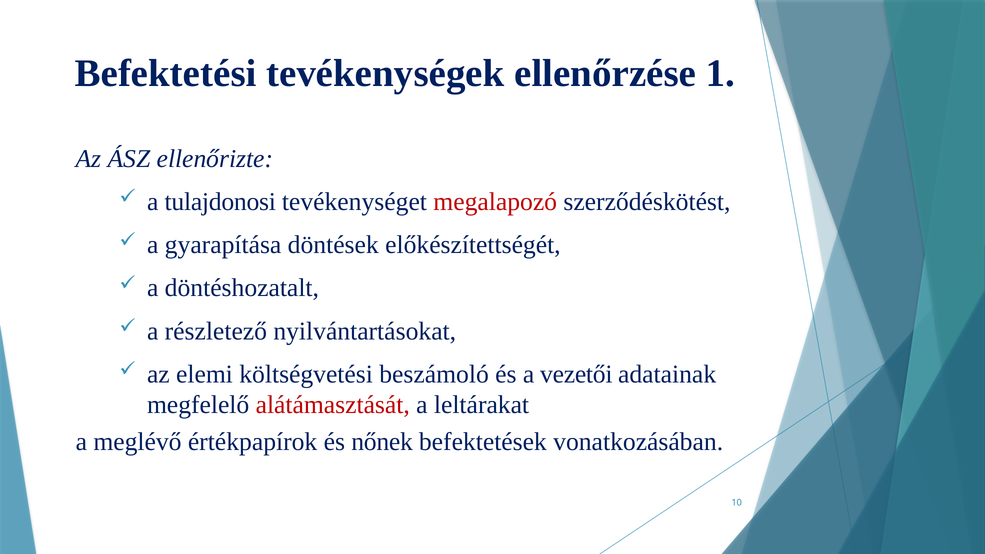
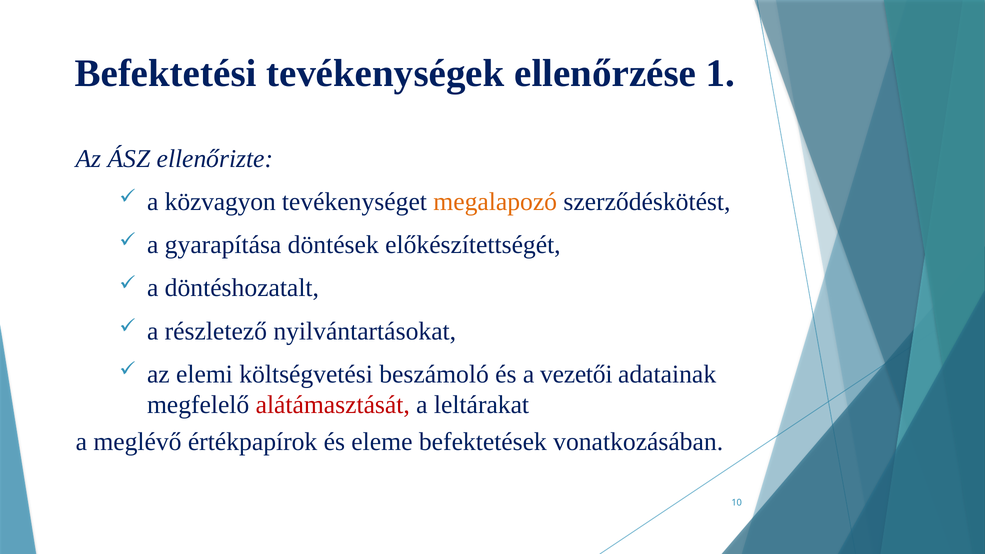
tulajdonosi: tulajdonosi -> közvagyon
megalapozó colour: red -> orange
nőnek: nőnek -> eleme
